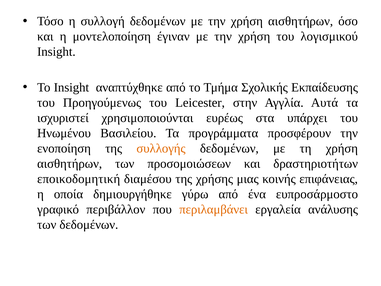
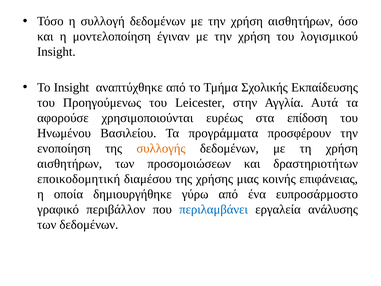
ισχυριστεί: ισχυριστεί -> αφορούσε
υπάρχει: υπάρχει -> επίδοση
περιλαμβάνει colour: orange -> blue
